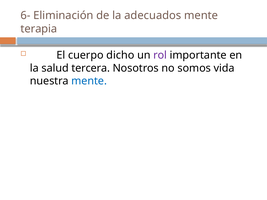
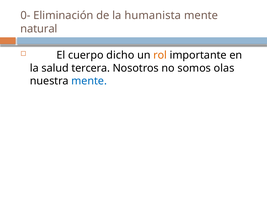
6-: 6- -> 0-
adecuados: adecuados -> humanista
terapia: terapia -> natural
rol colour: purple -> orange
vida: vida -> olas
